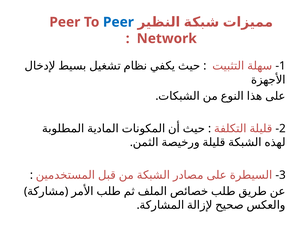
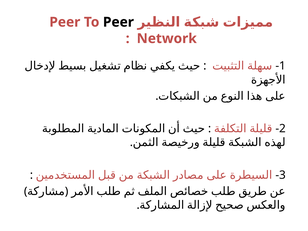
Peer at (118, 22) colour: blue -> black
